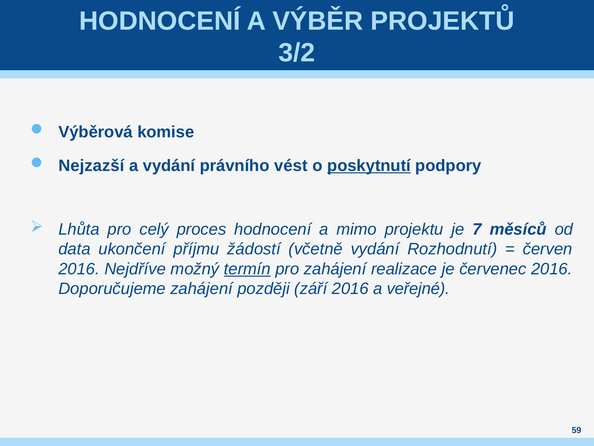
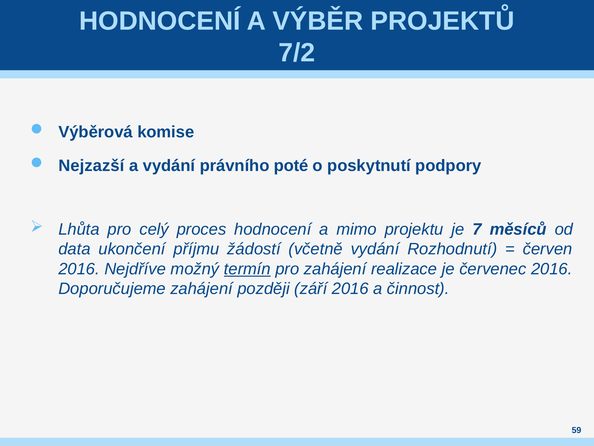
3/2: 3/2 -> 7/2
vést: vést -> poté
poskytnutí underline: present -> none
veřejné: veřejné -> činnost
